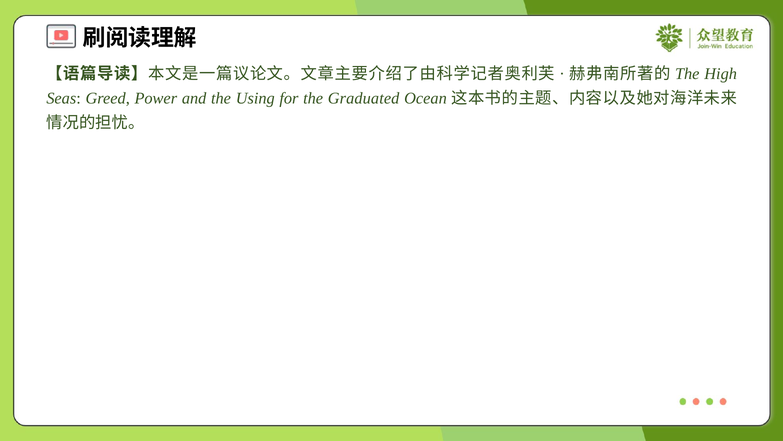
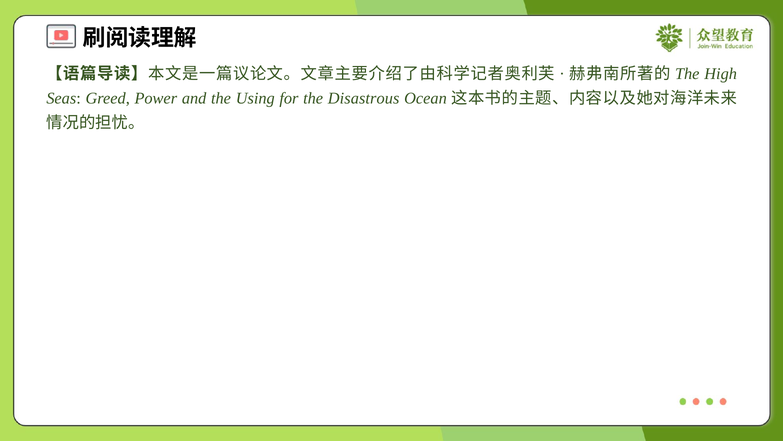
Graduated: Graduated -> Disastrous
